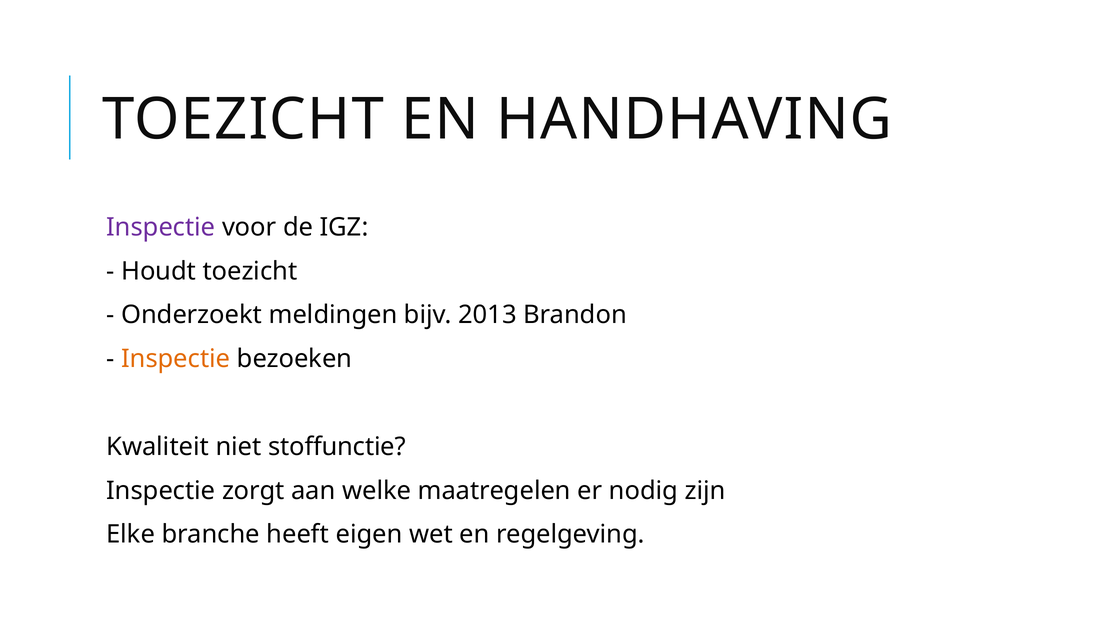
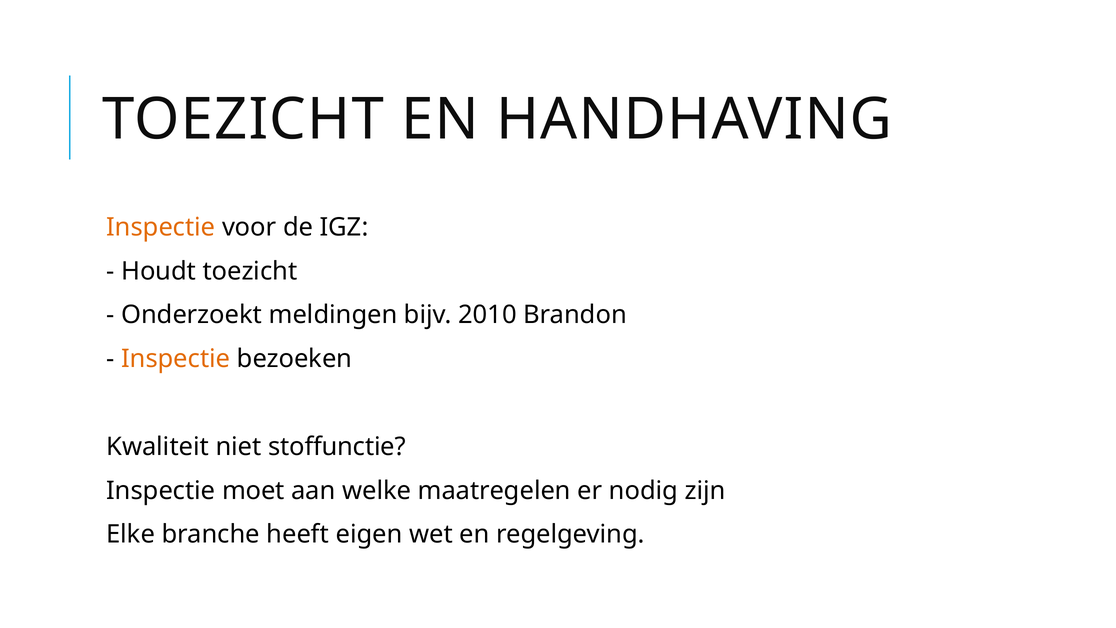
Inspectie at (161, 227) colour: purple -> orange
2013: 2013 -> 2010
zorgt: zorgt -> moet
